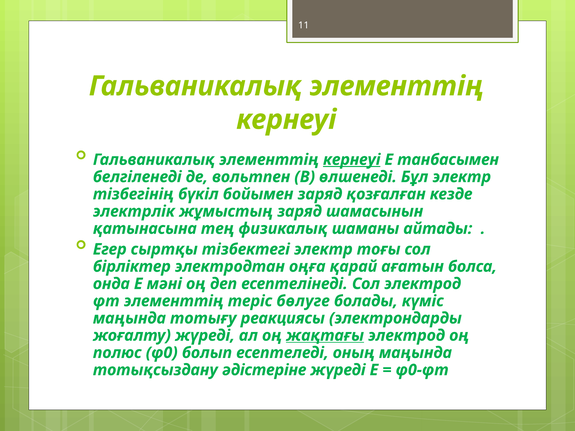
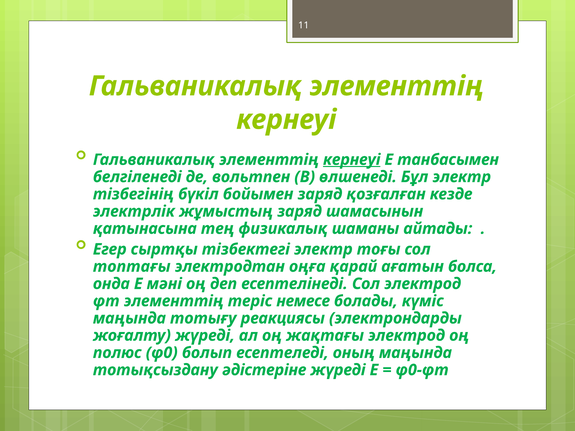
бірліктер: бірліктер -> топтағы
бөлуге: бөлуге -> немесе
жақтағы underline: present -> none
